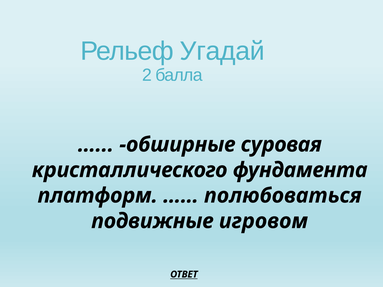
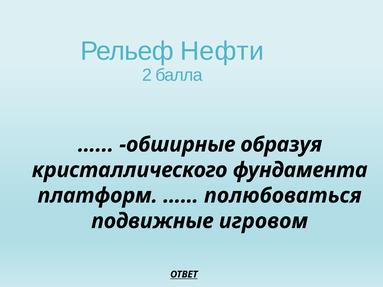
Угадай: Угадай -> Нефти
суровая: суровая -> образуя
